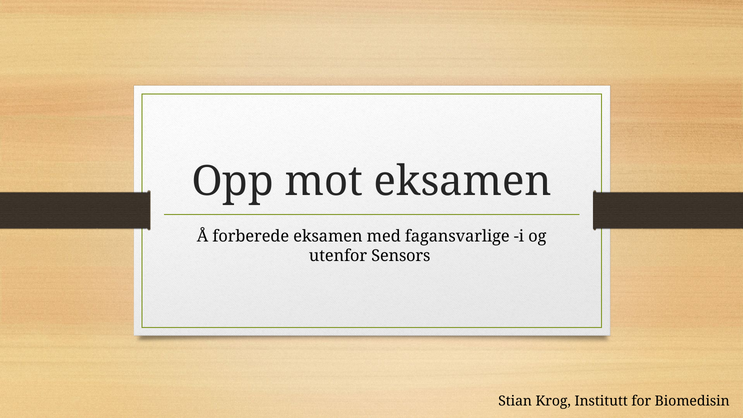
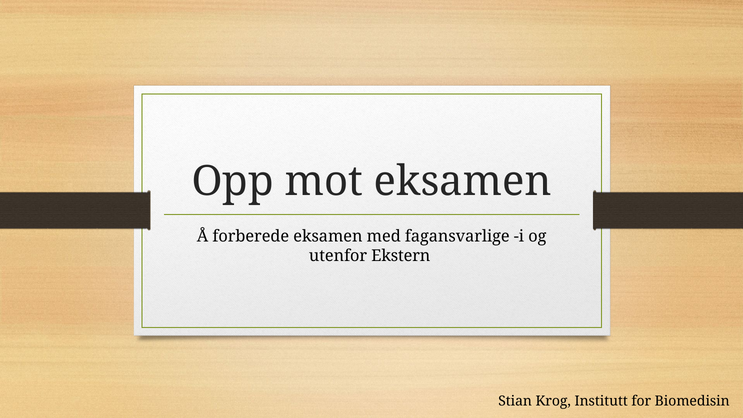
Sensors: Sensors -> Ekstern
